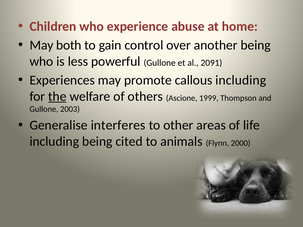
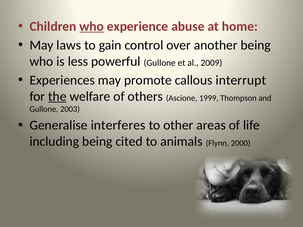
who at (92, 26) underline: none -> present
both: both -> laws
2091: 2091 -> 2009
callous including: including -> interrupt
